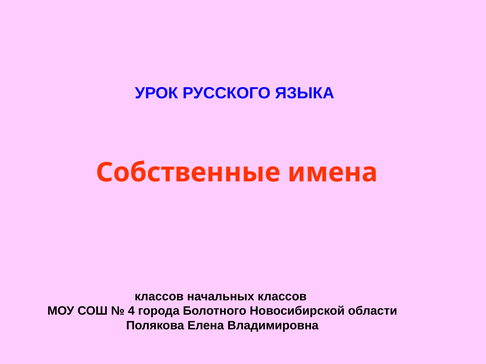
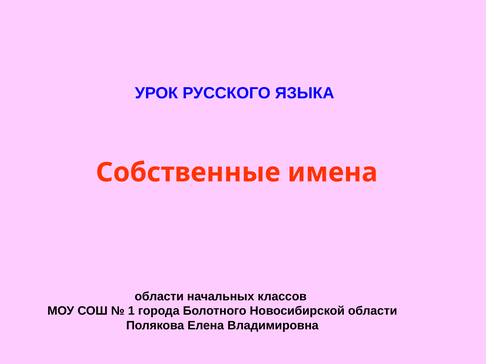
классов at (159, 297): классов -> области
4: 4 -> 1
